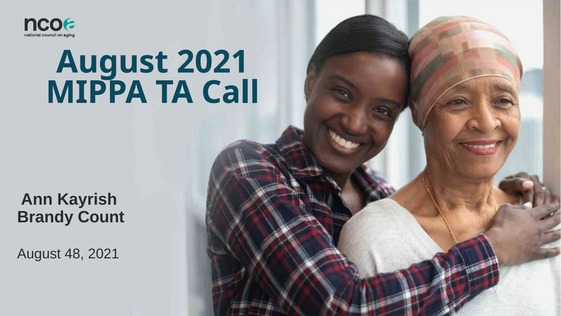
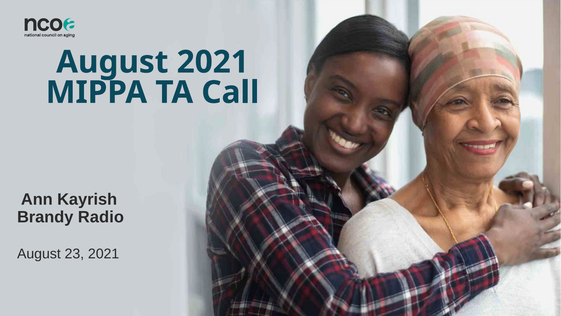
Count: Count -> Radio
48: 48 -> 23
